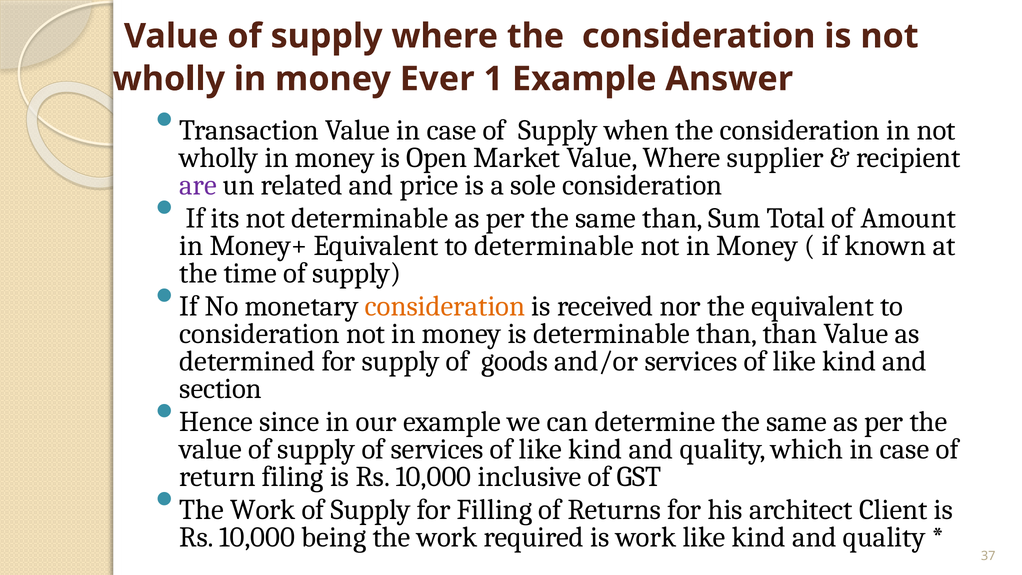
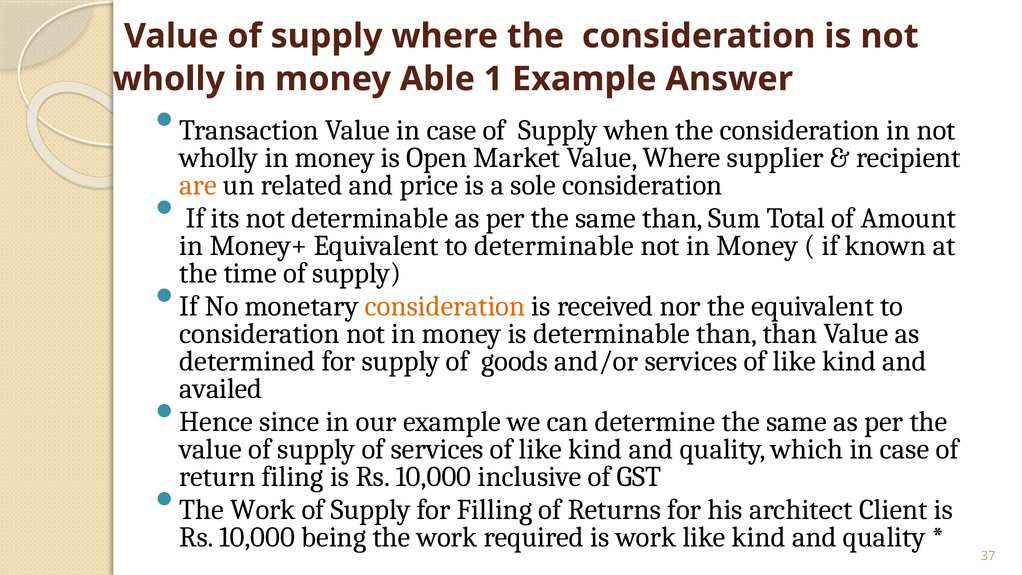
Ever: Ever -> Able
are colour: purple -> orange
section: section -> availed
